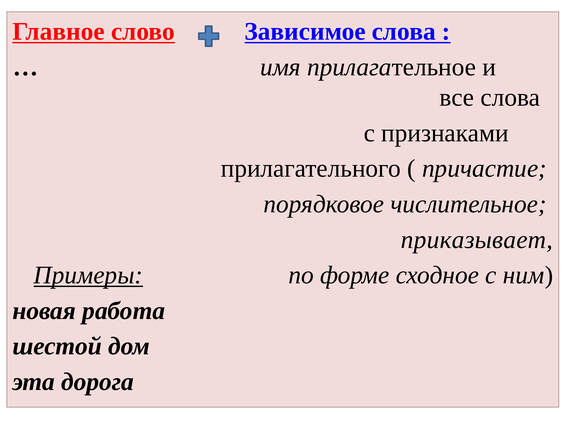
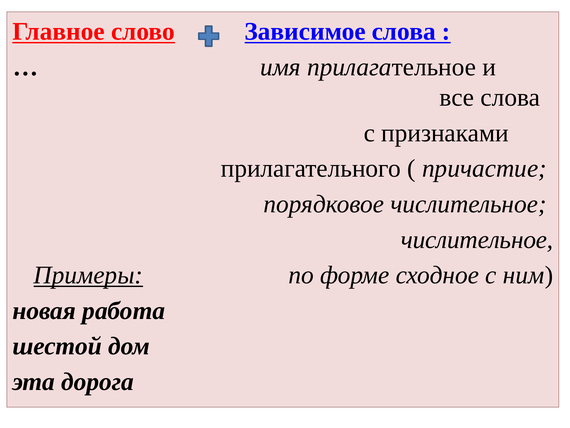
приказывает at (477, 239): приказывает -> числительное
